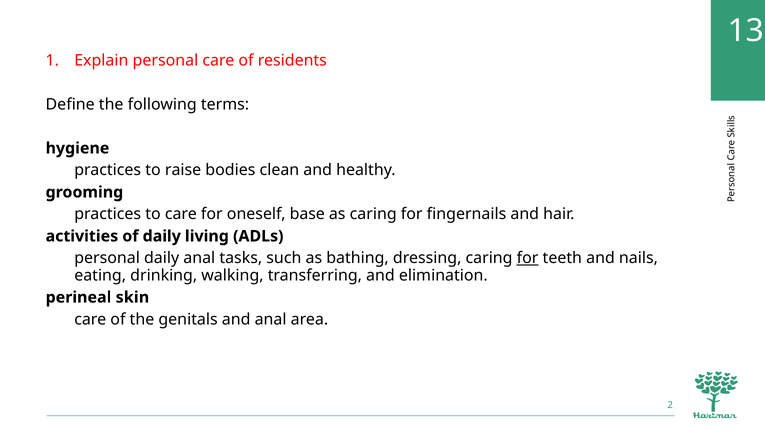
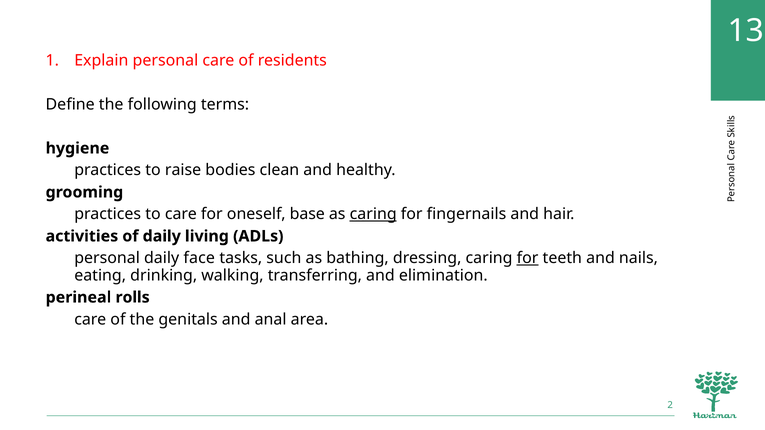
caring at (373, 214) underline: none -> present
daily anal: anal -> face
skin: skin -> rolls
